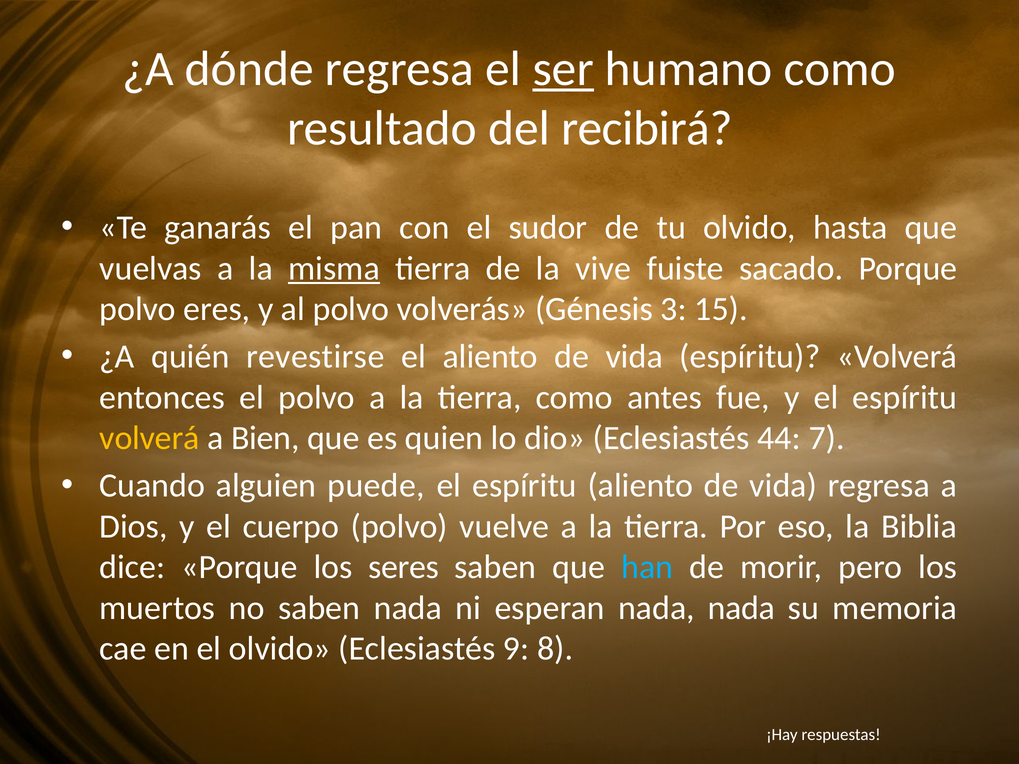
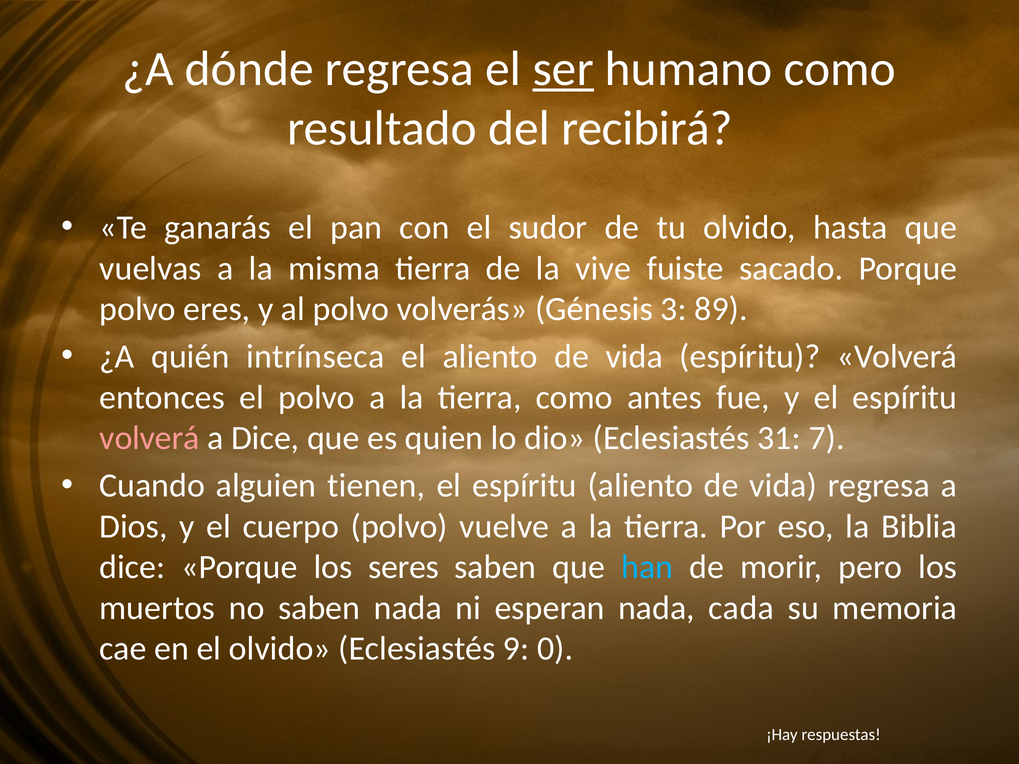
misma underline: present -> none
15: 15 -> 89
revestirse: revestirse -> intrínseca
volverá at (149, 438) colour: yellow -> pink
a Bien: Bien -> Dice
44: 44 -> 31
puede: puede -> tienen
nada nada: nada -> cada
8: 8 -> 0
